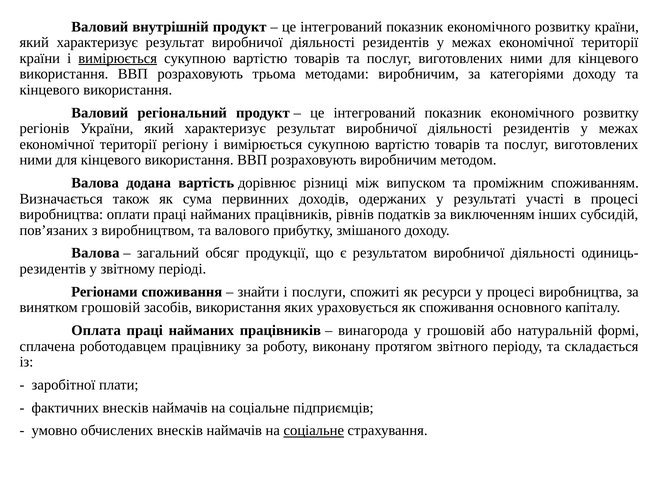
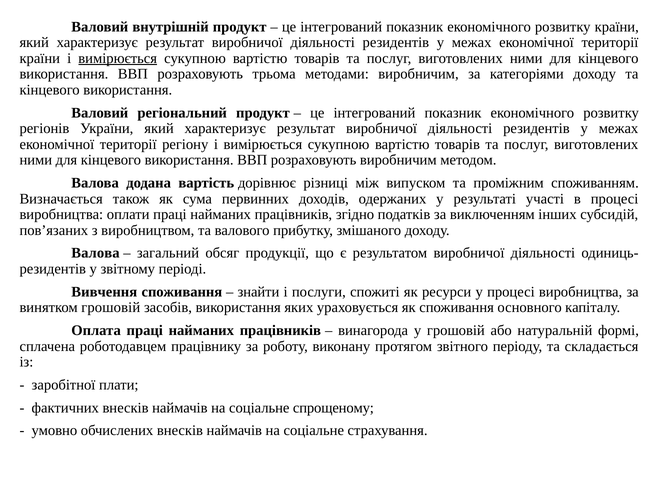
рівнів: рівнів -> згідно
Регіонами: Регіонами -> Вивчення
підприємців: підприємців -> спрощеному
соціальне at (314, 431) underline: present -> none
